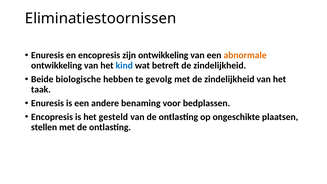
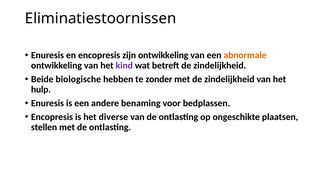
kind colour: blue -> purple
gevolg: gevolg -> zonder
taak: taak -> hulp
gesteld: gesteld -> diverse
